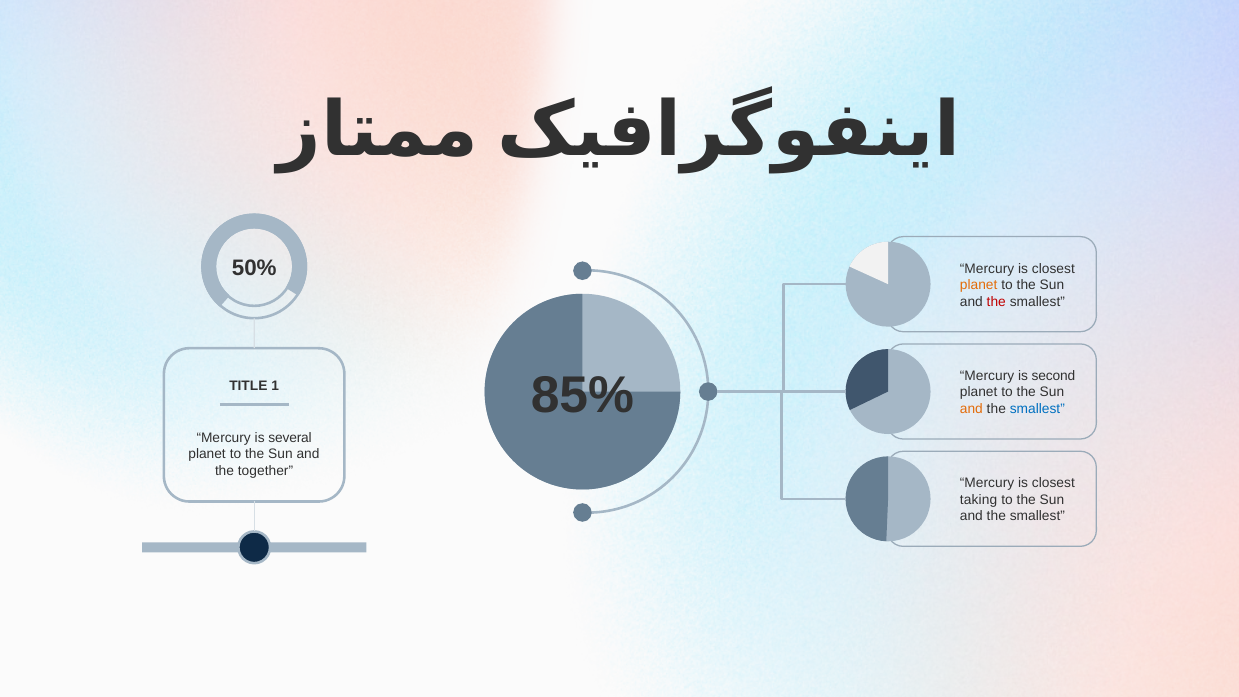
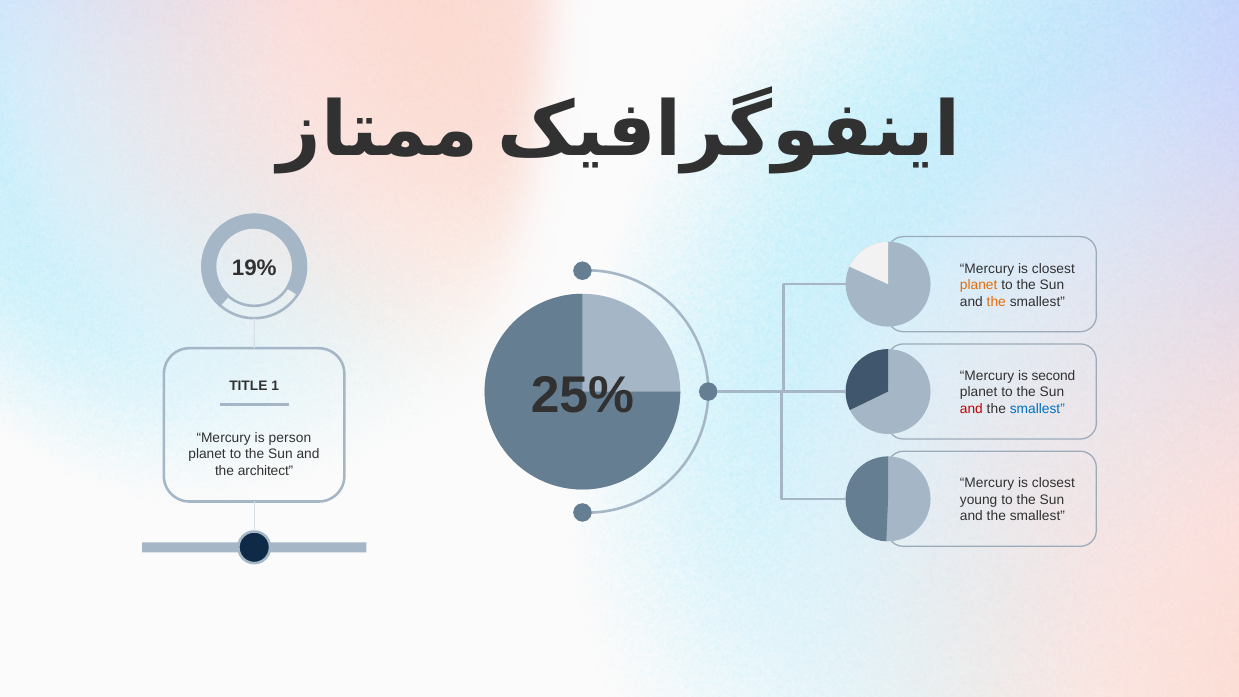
50%: 50% -> 19%
the at (996, 302) colour: red -> orange
85%: 85% -> 25%
and at (971, 409) colour: orange -> red
several: several -> person
together: together -> architect
taking: taking -> young
